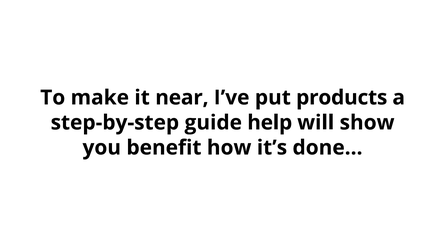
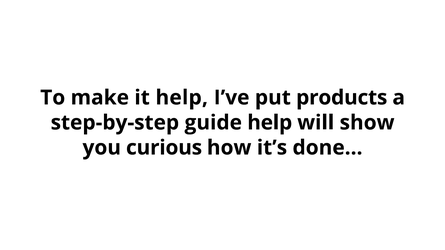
it near: near -> help
benefit: benefit -> curious
